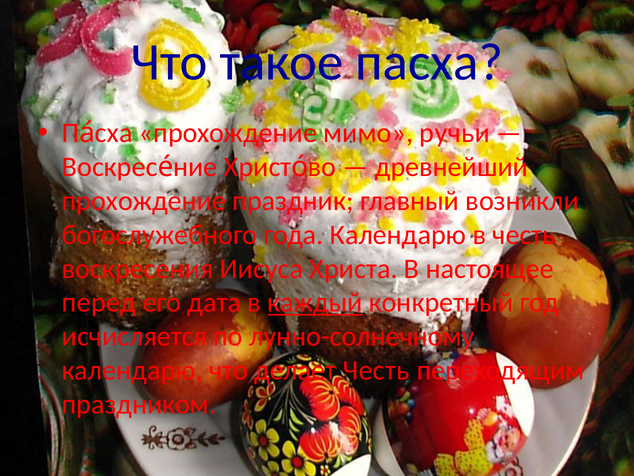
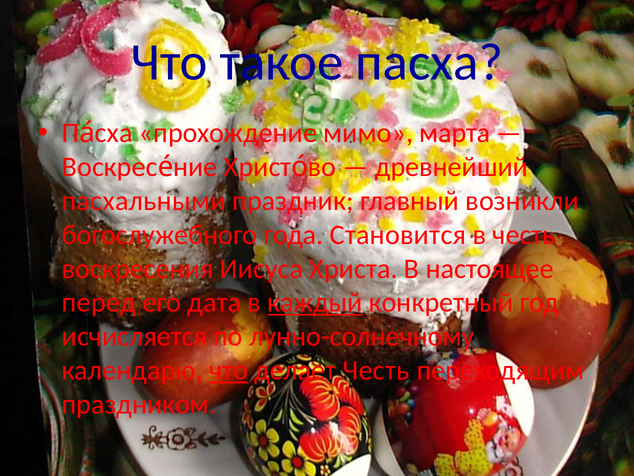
ручьи: ручьи -> марта
прохождение at (144, 201): прохождение -> пасхальными
года Календарю: Календарю -> Становится
что at (229, 370) underline: none -> present
